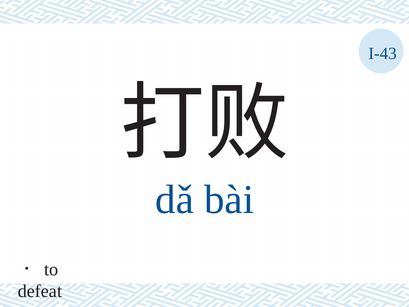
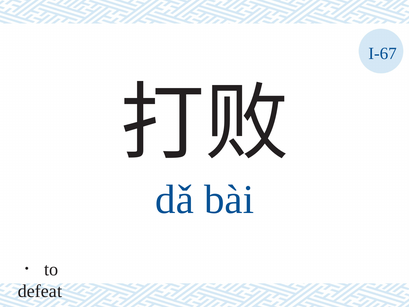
I-43: I-43 -> I-67
